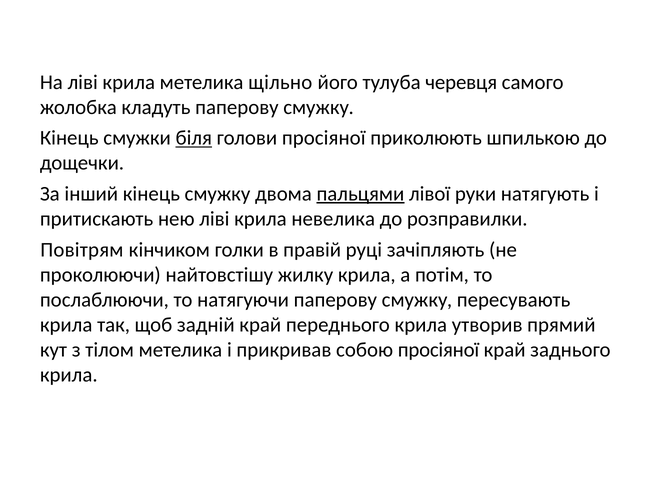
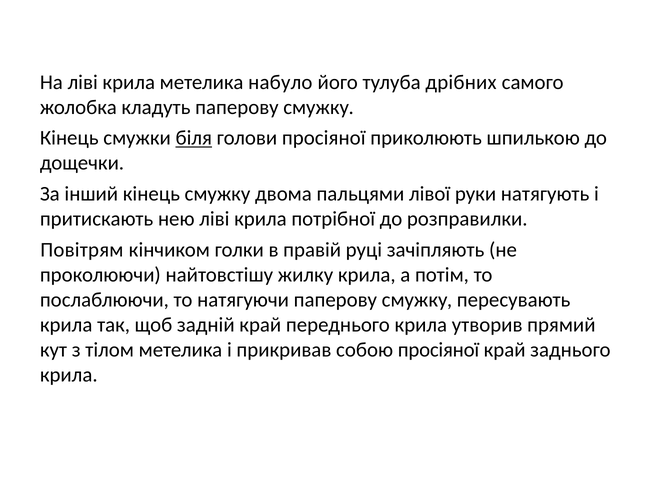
щільно: щільно -> набуло
черевця: черевця -> дрібних
пальцями underline: present -> none
невелика: невелика -> потрібної
